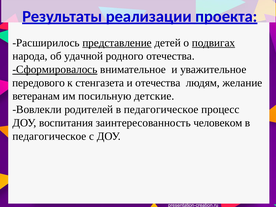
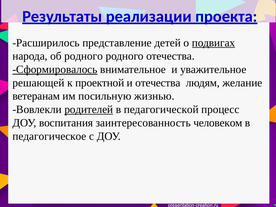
представление underline: present -> none
об удачной: удачной -> родного
передового: передового -> решающей
стенгазета: стенгазета -> проектной
детские: детские -> жизнью
родителей underline: none -> present
педагогическое at (161, 109): педагогическое -> педагогической
